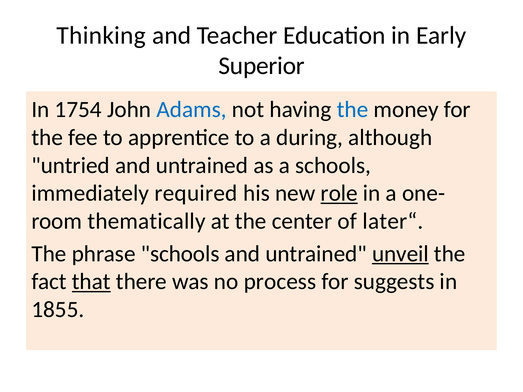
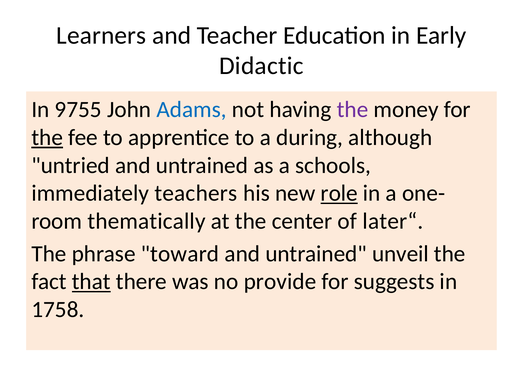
Thinking: Thinking -> Learners
Superior: Superior -> Didactic
1754: 1754 -> 9755
the at (352, 110) colour: blue -> purple
the at (47, 138) underline: none -> present
required: required -> teachers
phrase schools: schools -> toward
unveil underline: present -> none
process: process -> provide
1855: 1855 -> 1758
